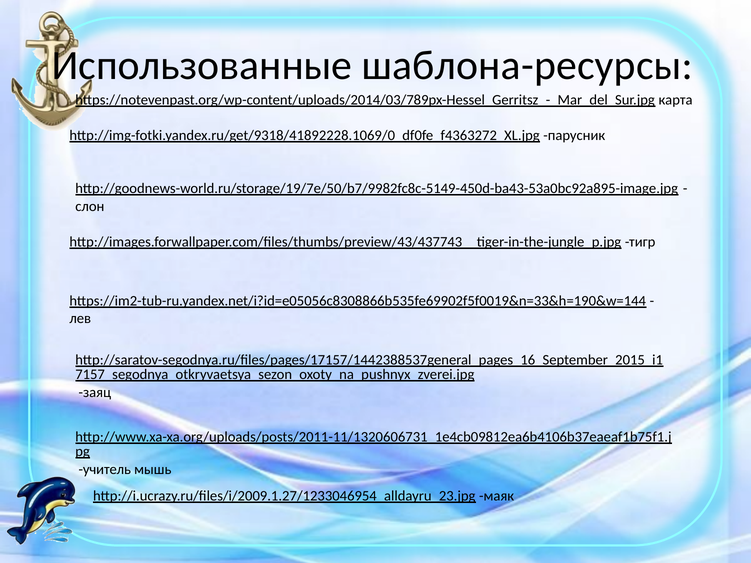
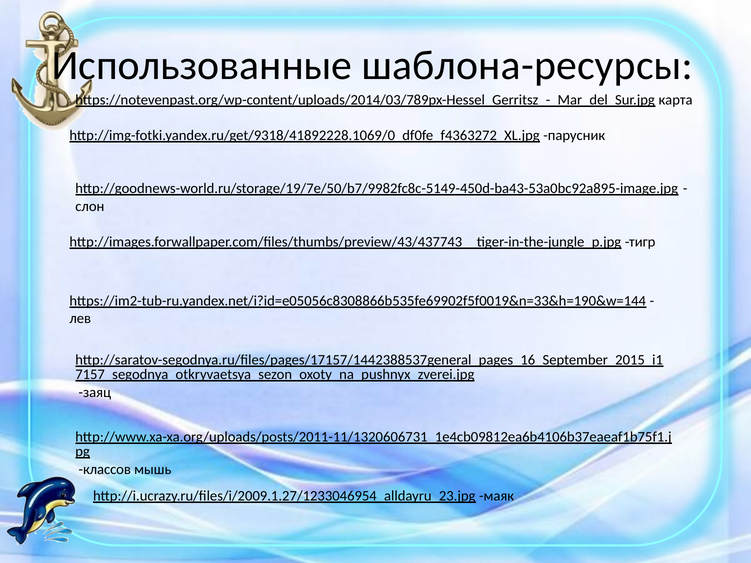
учитель: учитель -> классов
